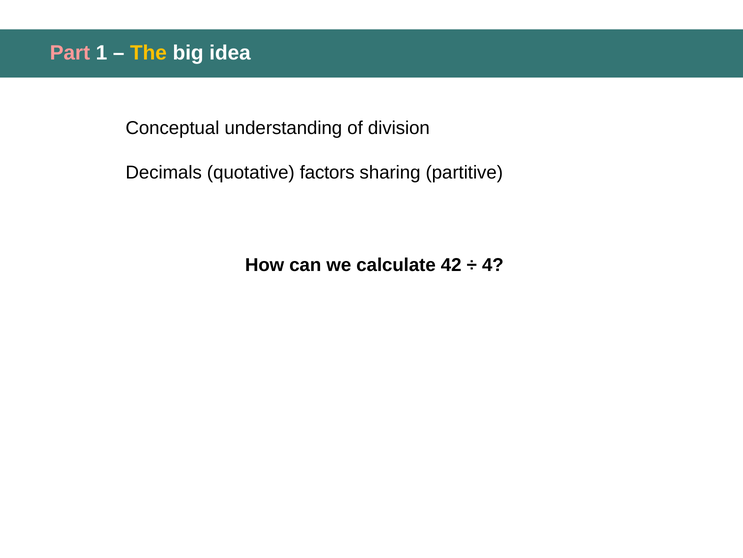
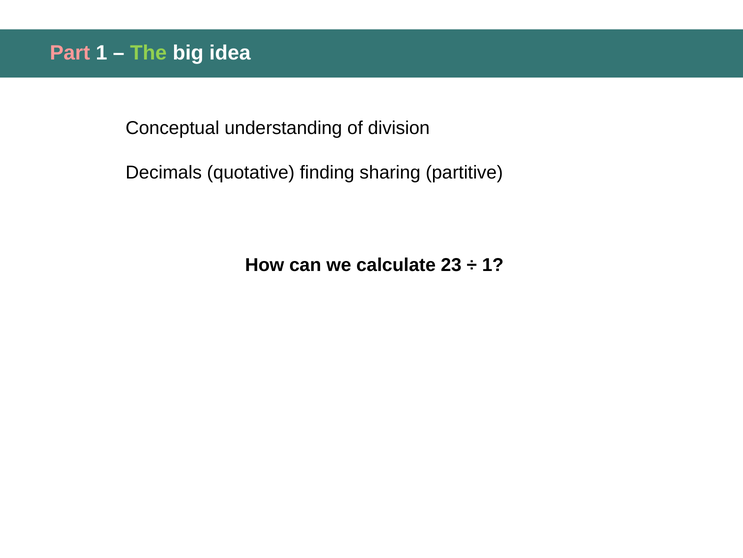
The colour: yellow -> light green
factors: factors -> finding
42: 42 -> 23
4 at (493, 265): 4 -> 1
